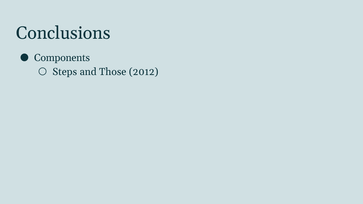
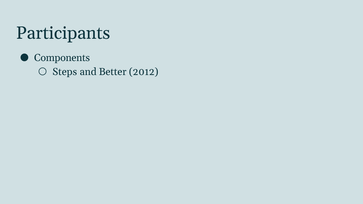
Conclusions: Conclusions -> Participants
Those: Those -> Better
